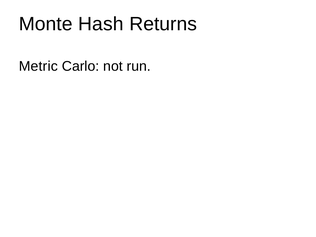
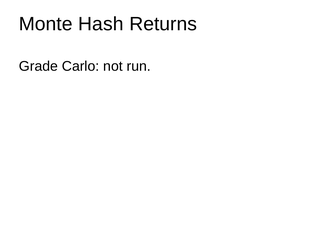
Metric: Metric -> Grade
